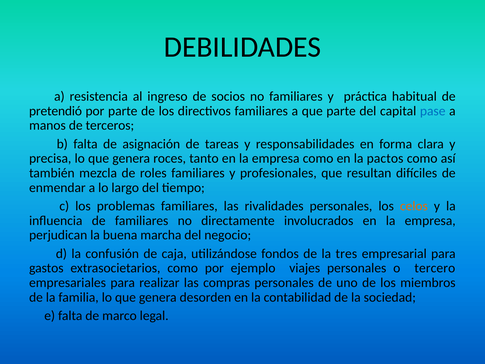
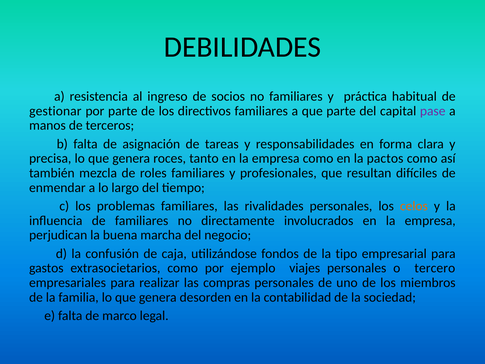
pretendió: pretendió -> gestionar
pase colour: blue -> purple
tres: tres -> tipo
